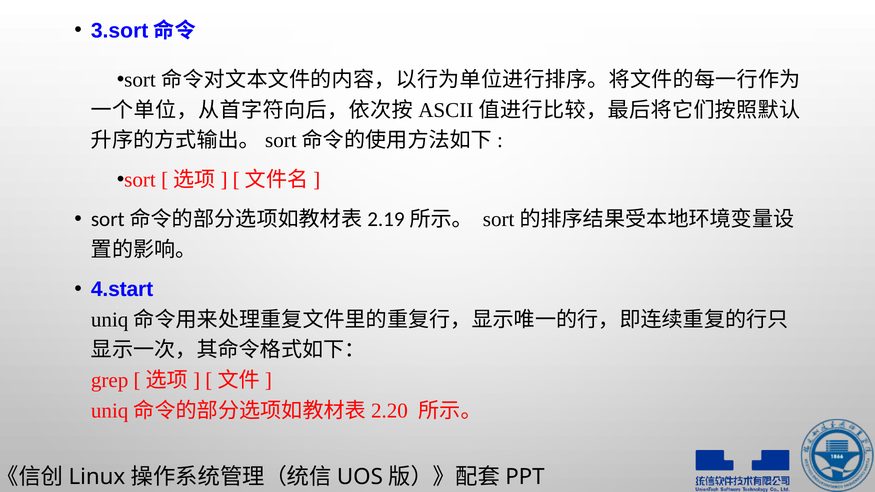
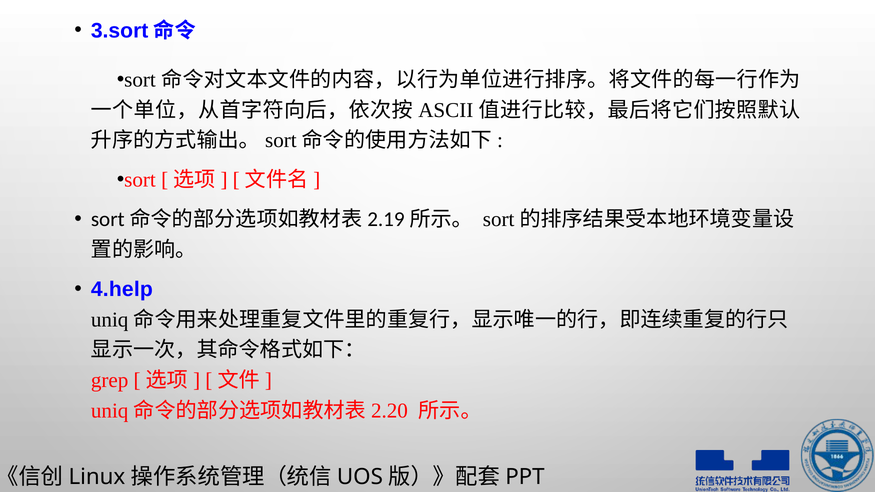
4.start: 4.start -> 4.help
